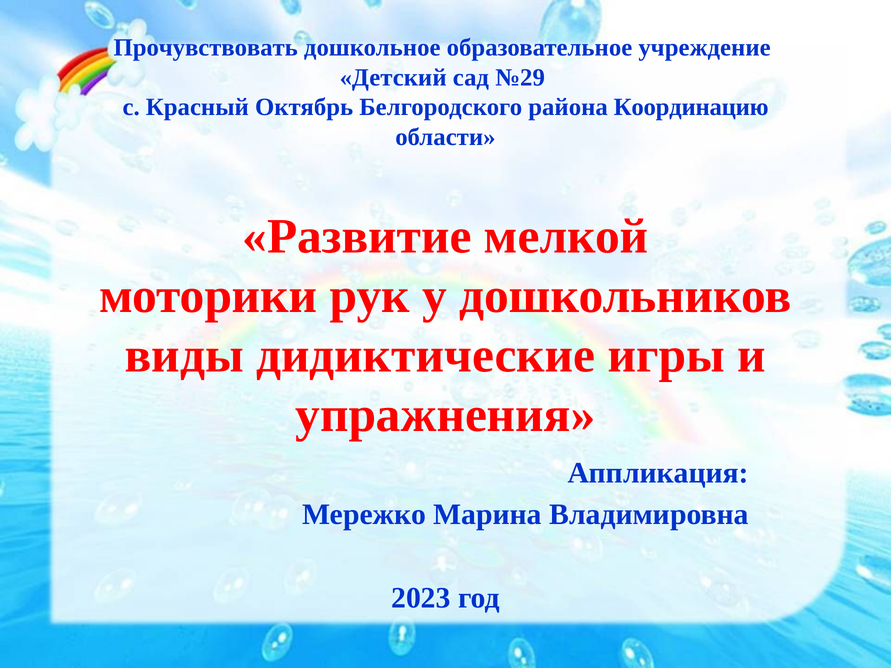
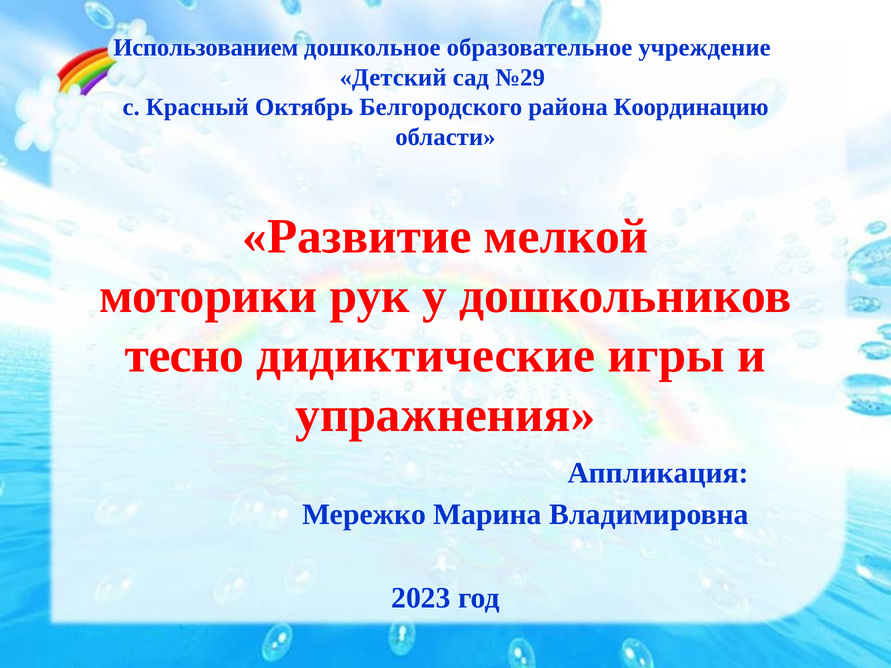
Прочувствовать: Прочувствовать -> Использованием
виды: виды -> тесно
